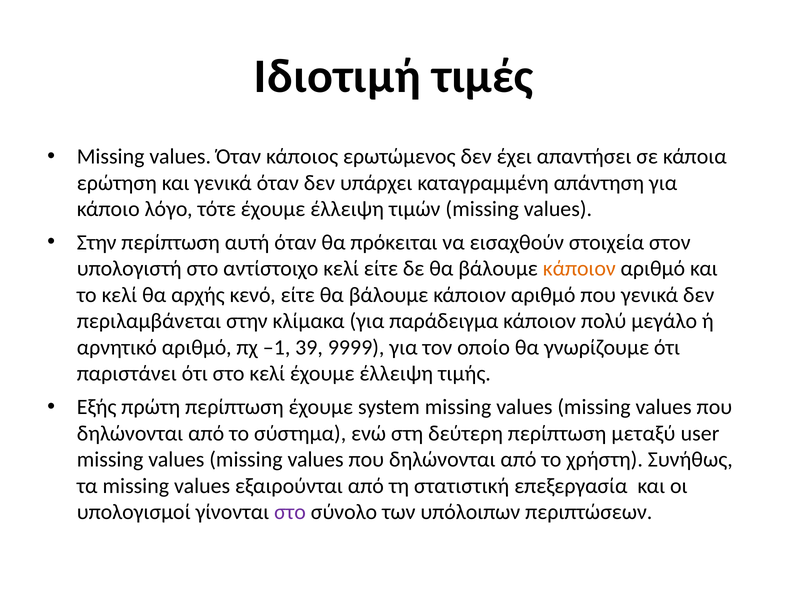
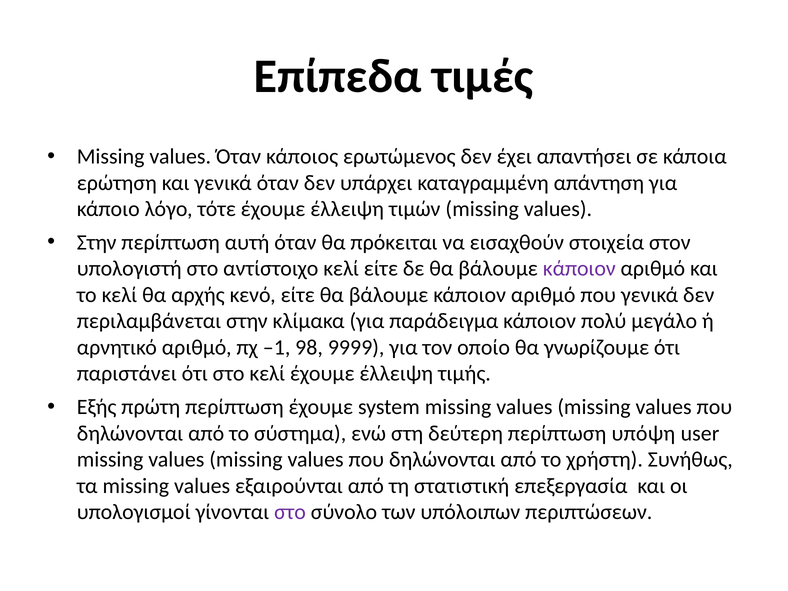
Ιδιοτιμή: Ιδιοτιμή -> Επίπεδα
κάποιον at (579, 269) colour: orange -> purple
39: 39 -> 98
μεταξύ: μεταξύ -> υπόψη
